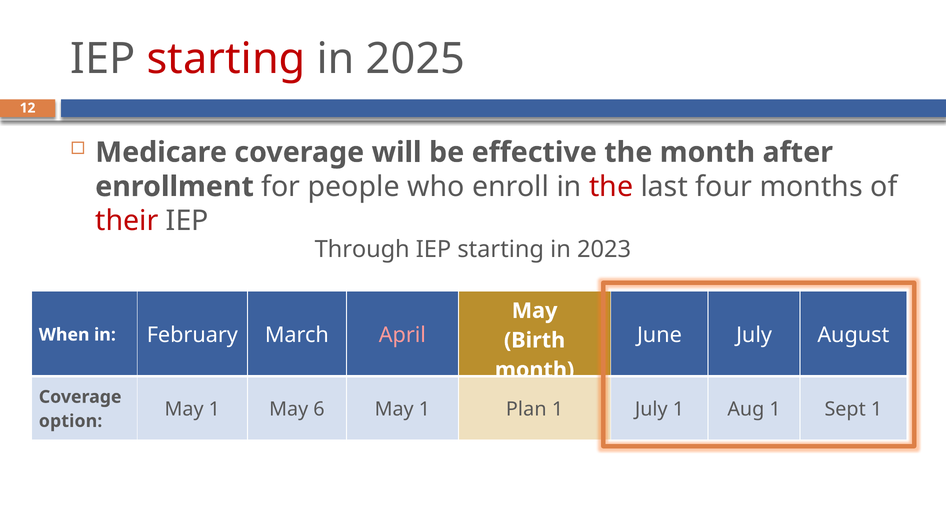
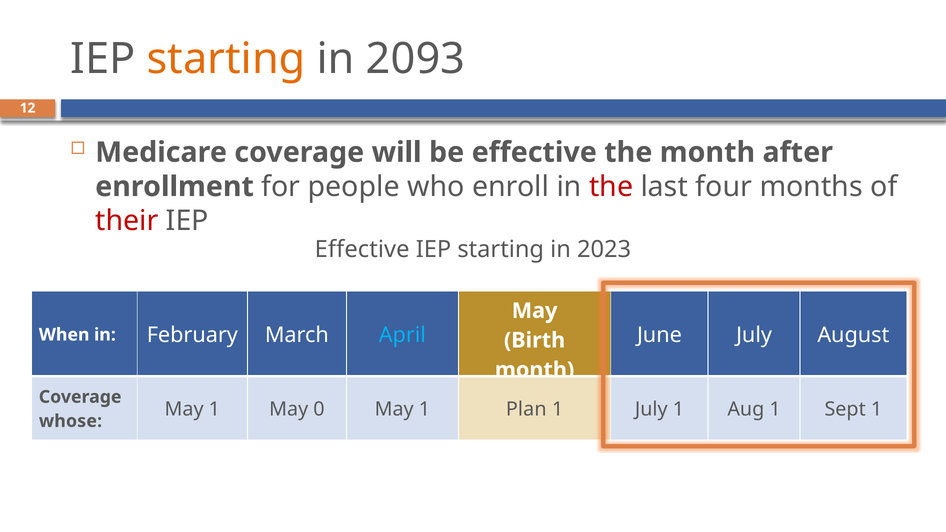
starting at (226, 59) colour: red -> orange
2025: 2025 -> 2093
Through at (362, 250): Through -> Effective
April colour: pink -> light blue
6: 6 -> 0
option: option -> whose
